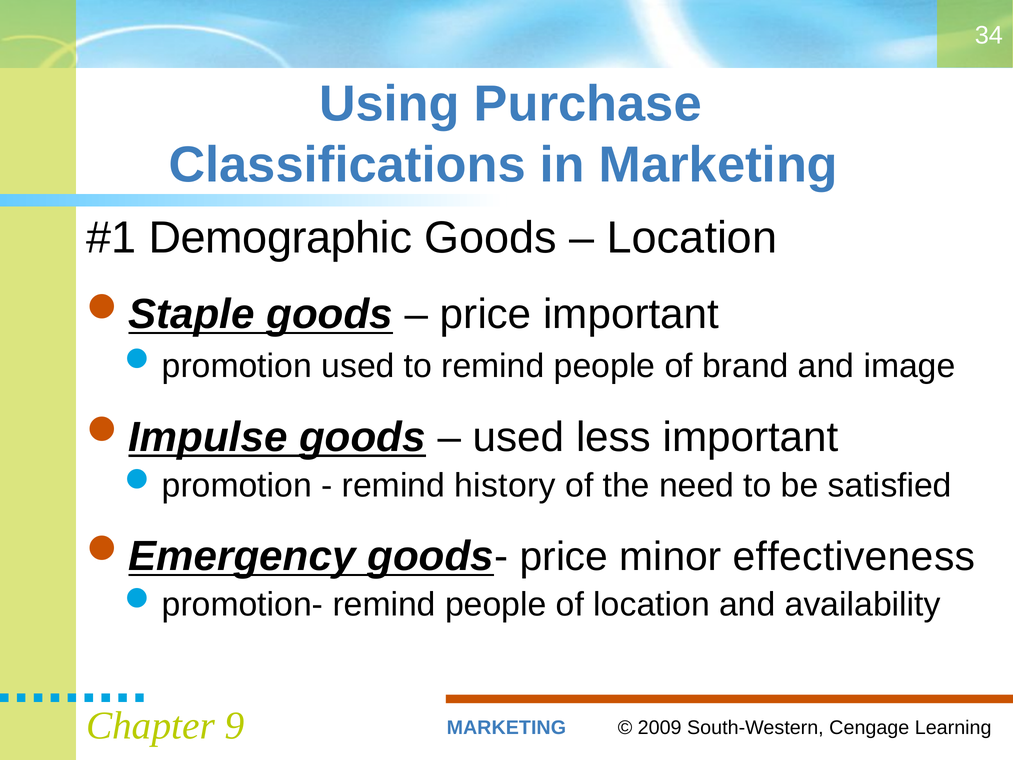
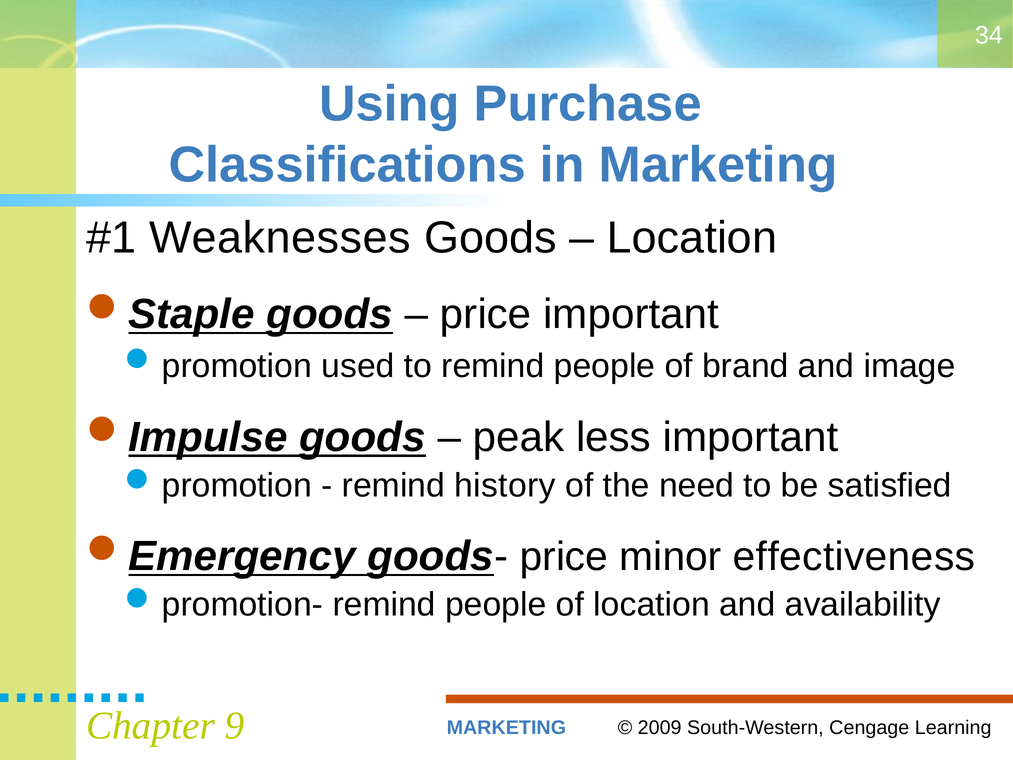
Demographic: Demographic -> Weaknesses
used at (519, 437): used -> peak
